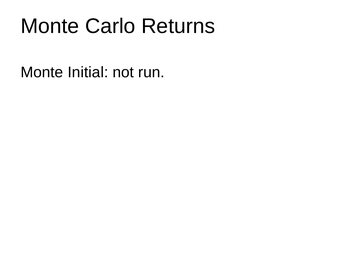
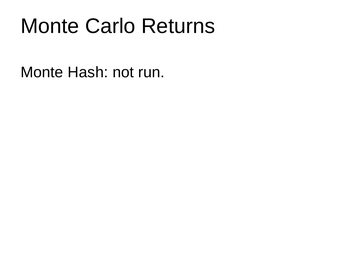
Initial: Initial -> Hash
